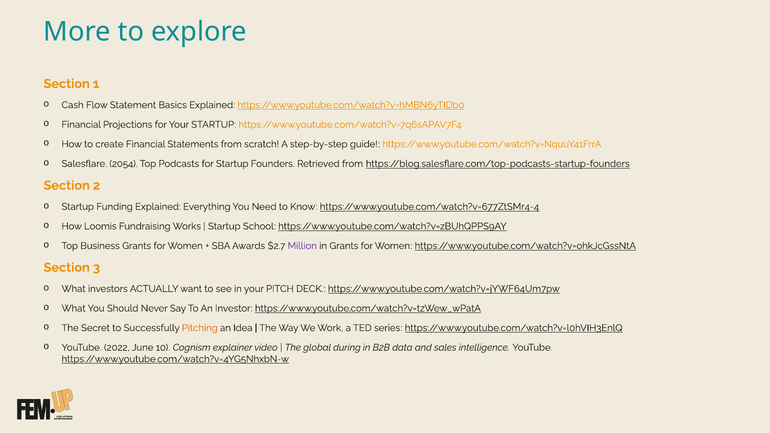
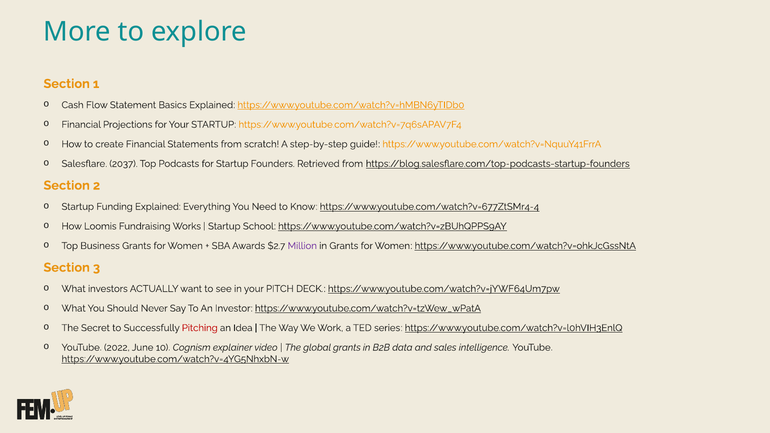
2054: 2054 -> 2037
Pitching colour: orange -> red
global during: during -> grants
